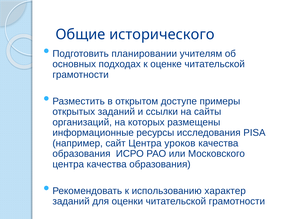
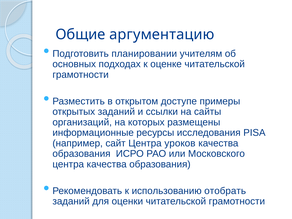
исторического: исторического -> аргументацию
характер: характер -> отобрать
